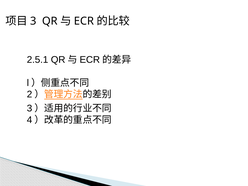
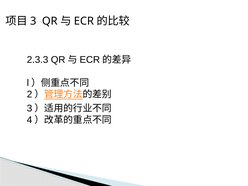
2.5.1: 2.5.1 -> 2.3.3
